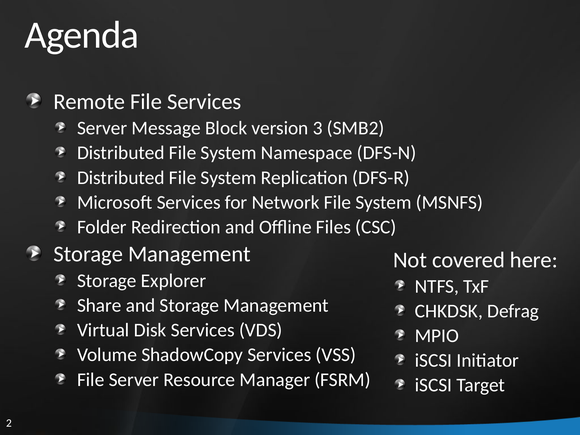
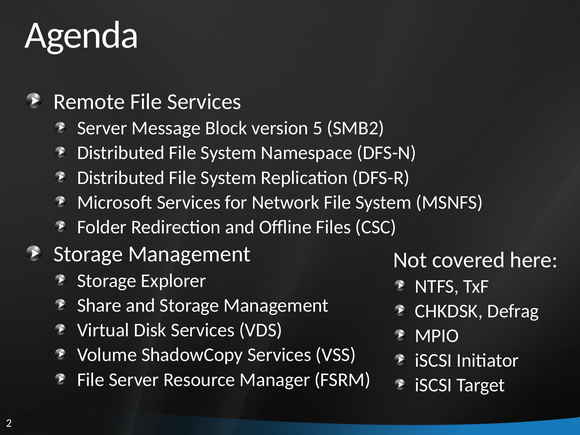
3: 3 -> 5
